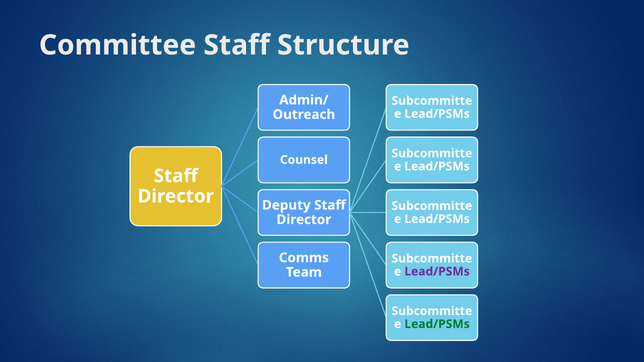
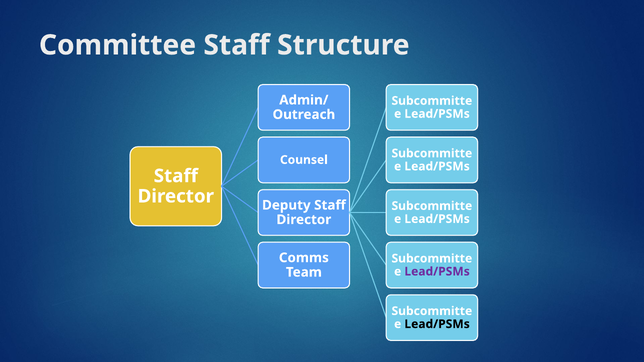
Lead/PSMs at (437, 324) colour: green -> black
